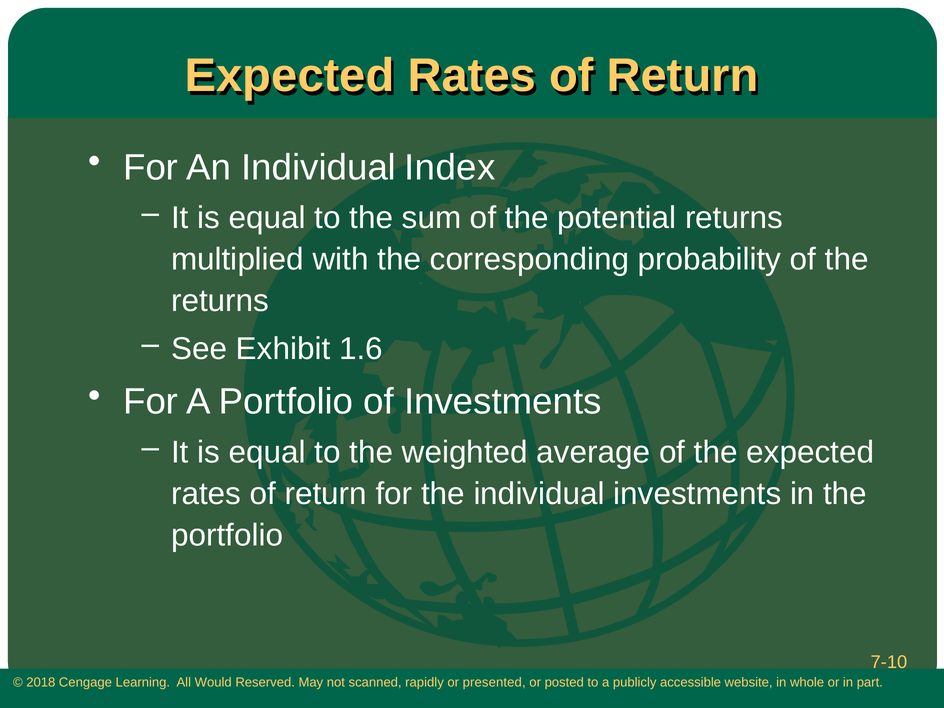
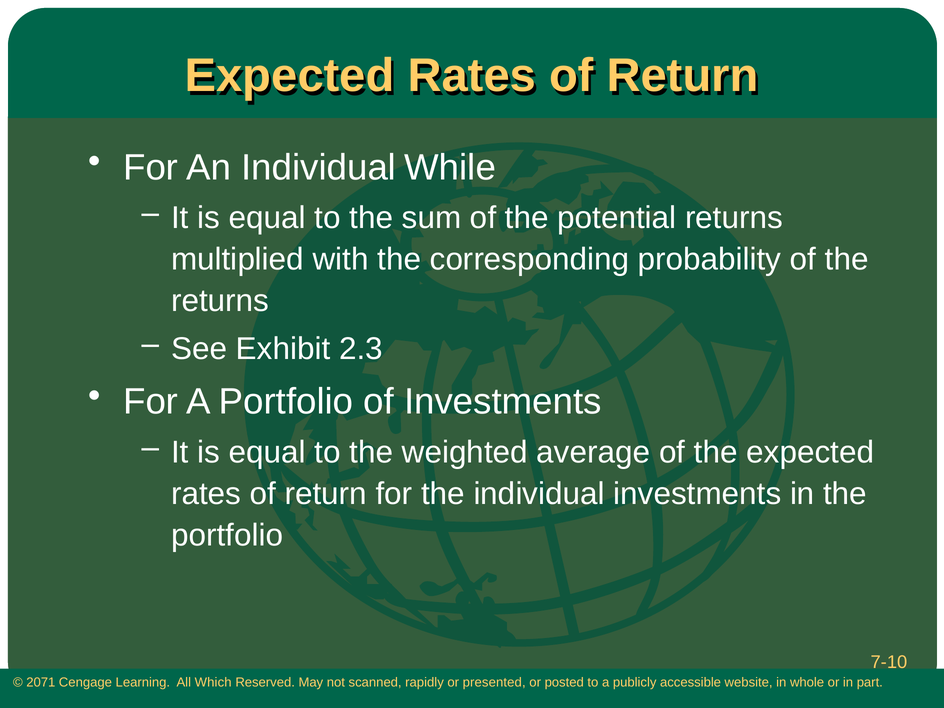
Index: Index -> While
1.6: 1.6 -> 2.3
2018: 2018 -> 2071
Would: Would -> Which
